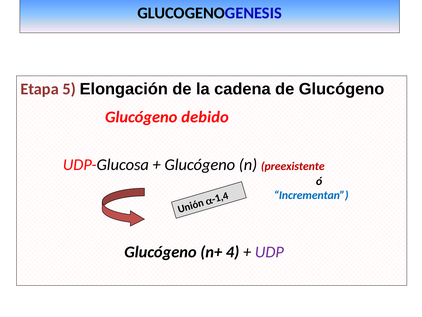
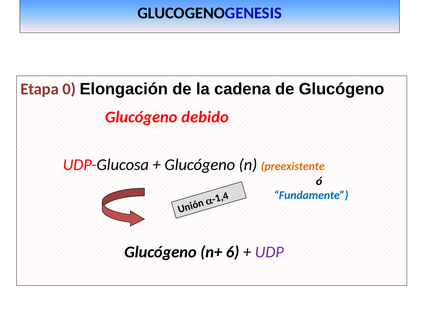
5: 5 -> 0
preexistente colour: red -> orange
Incrementan: Incrementan -> Fundamente
n+ 4: 4 -> 6
